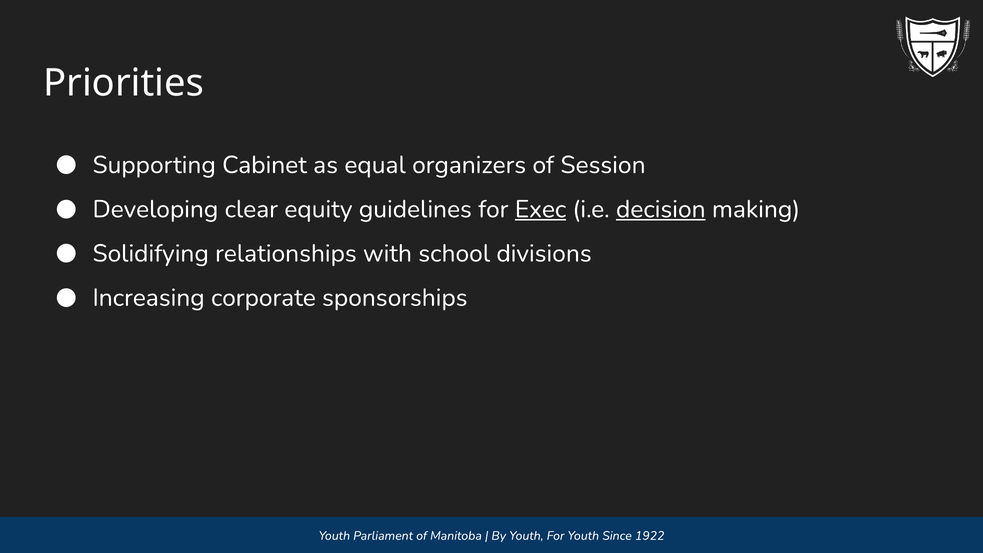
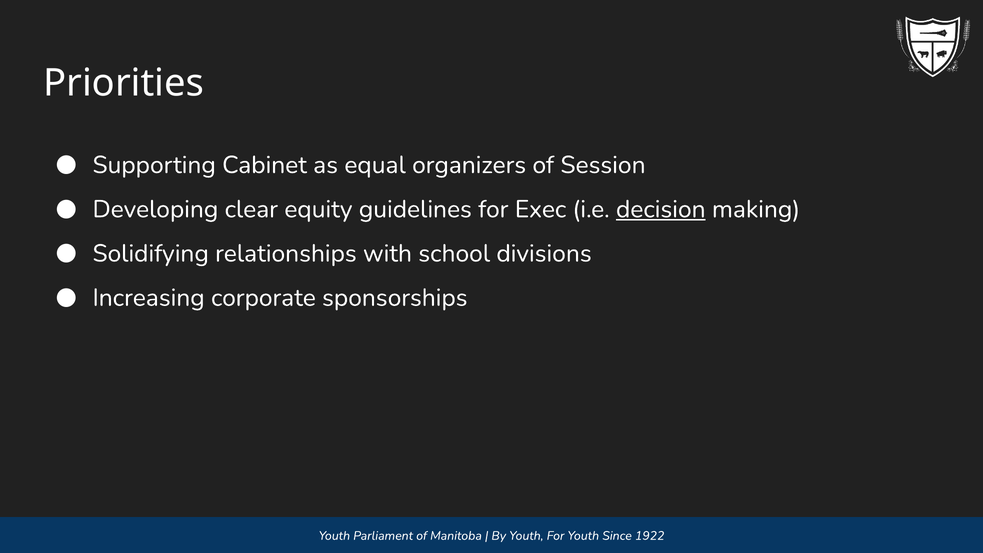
Exec underline: present -> none
